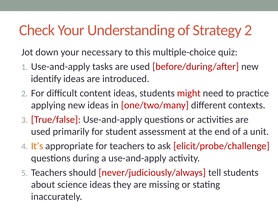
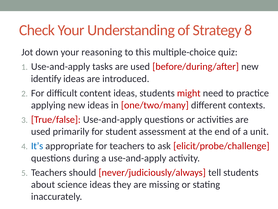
Strategy 2: 2 -> 8
necessary: necessary -> reasoning
It’s colour: orange -> blue
